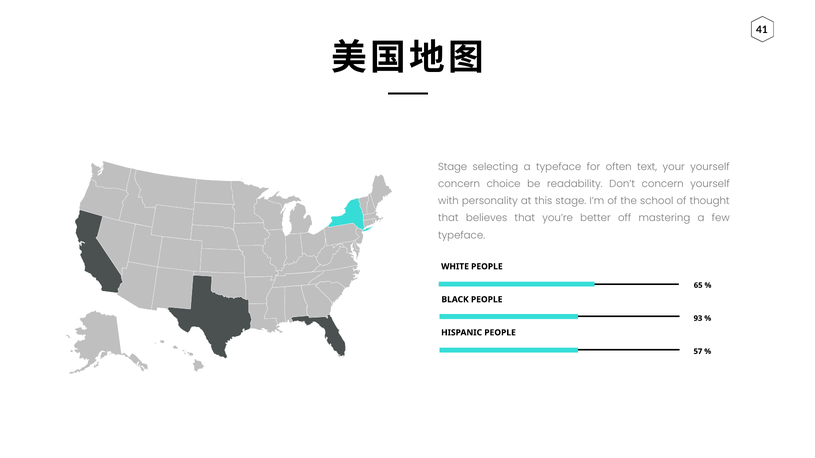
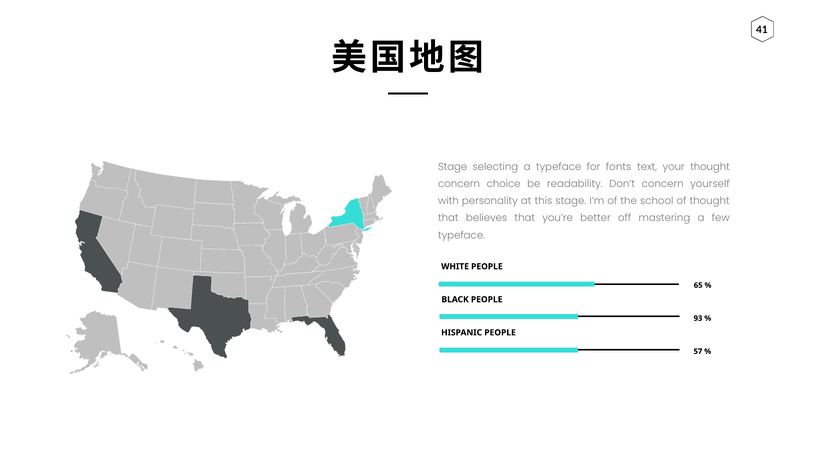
often: often -> fonts
your yourself: yourself -> thought
